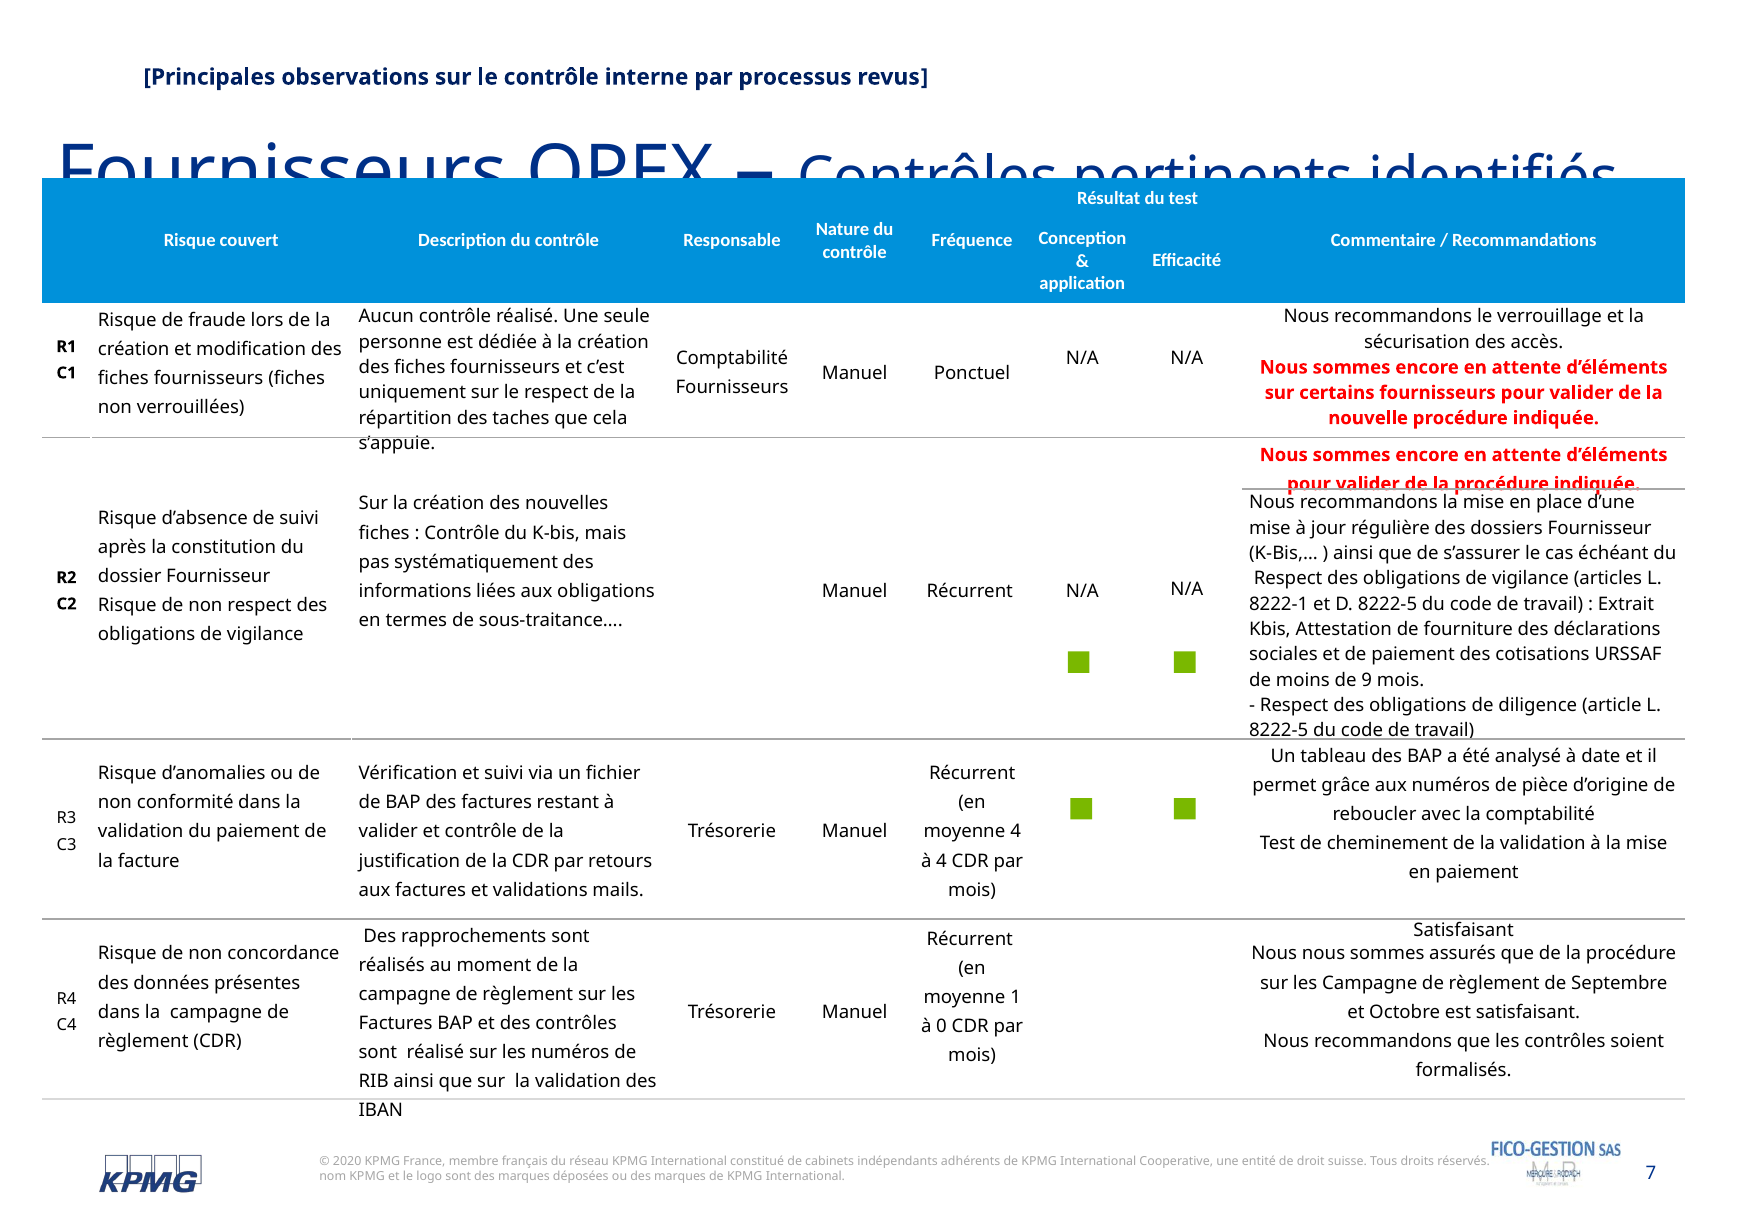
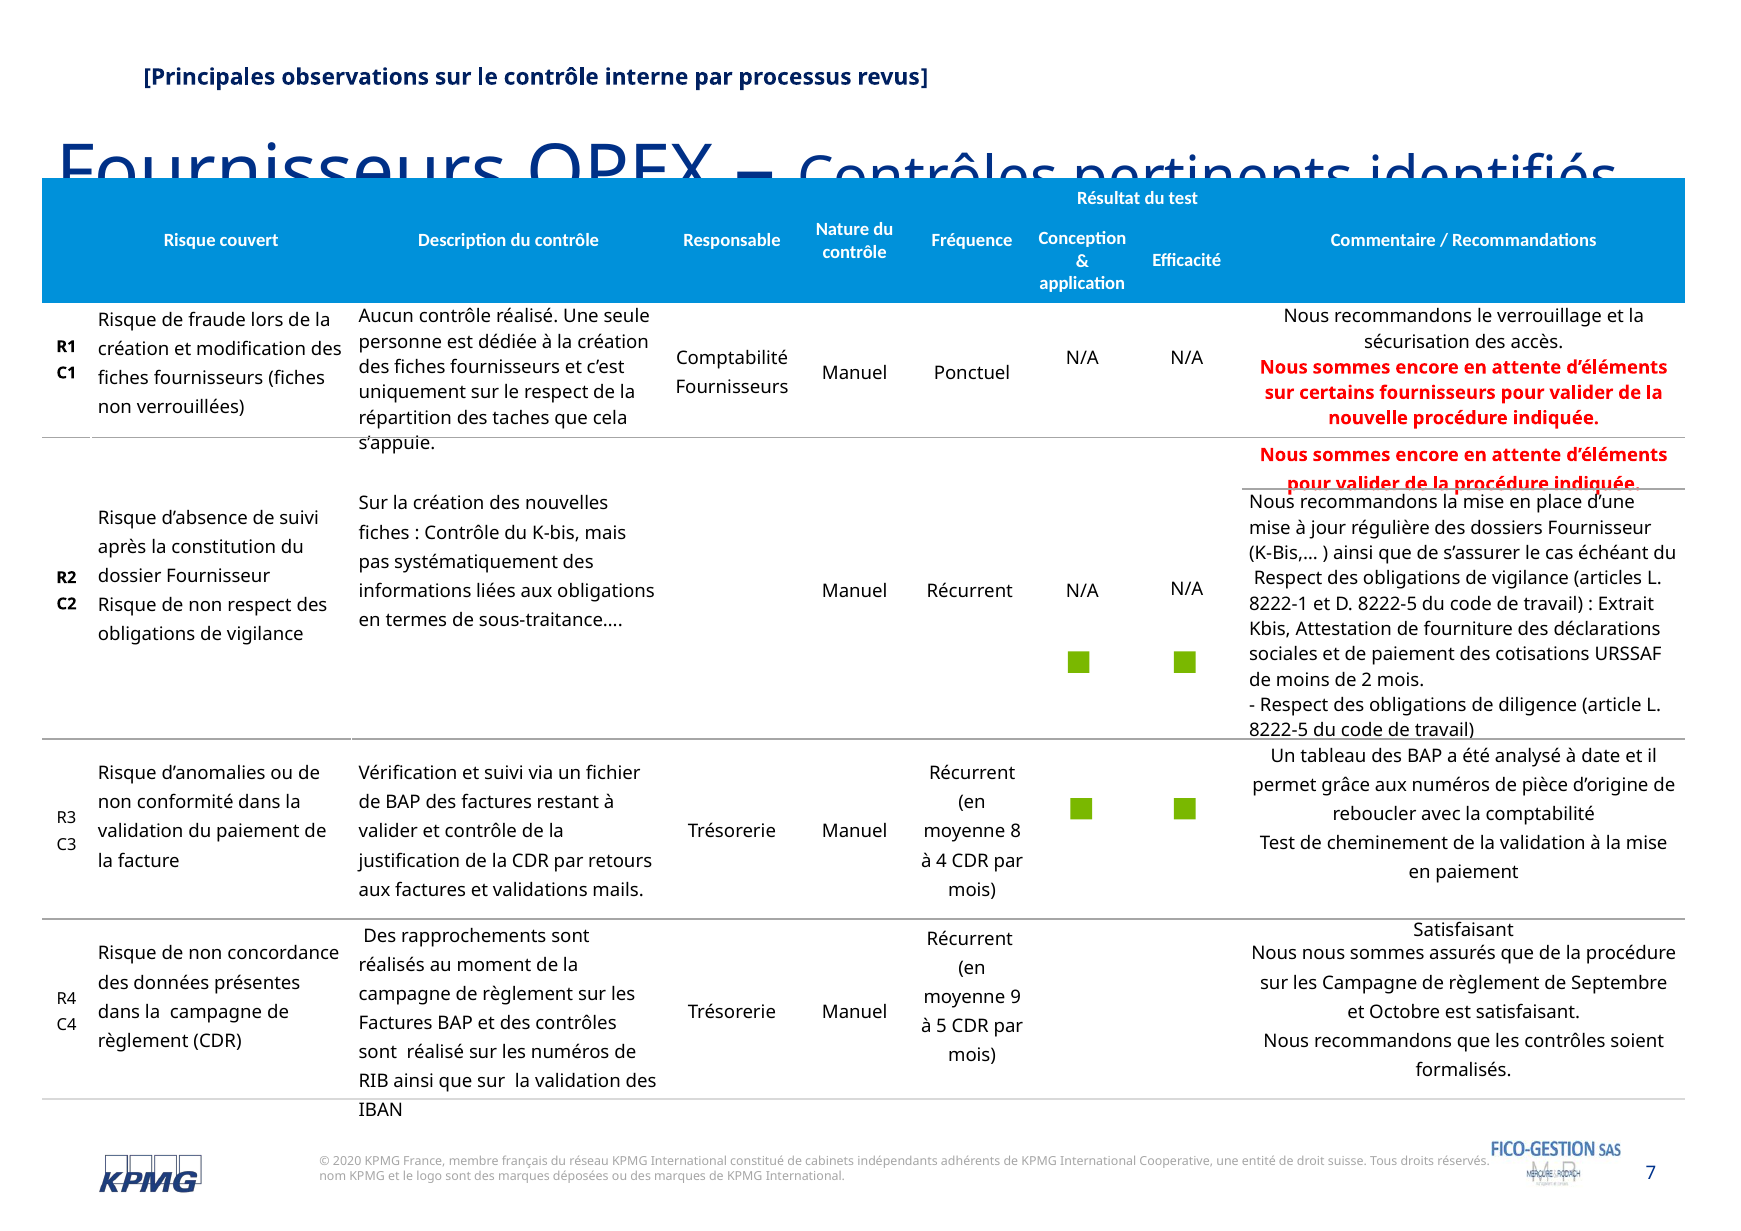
9: 9 -> 2
moyenne 4: 4 -> 8
1: 1 -> 9
0: 0 -> 5
